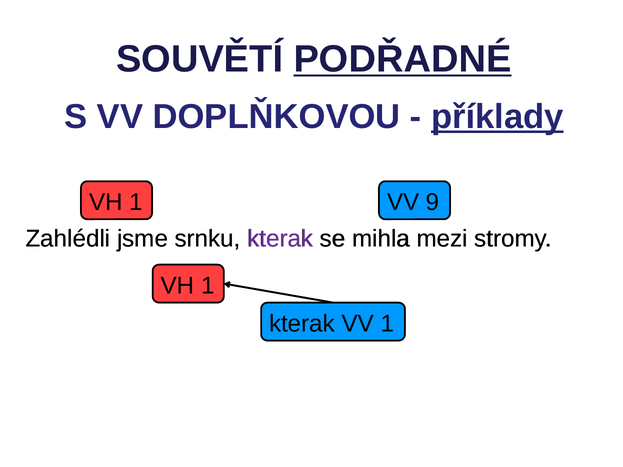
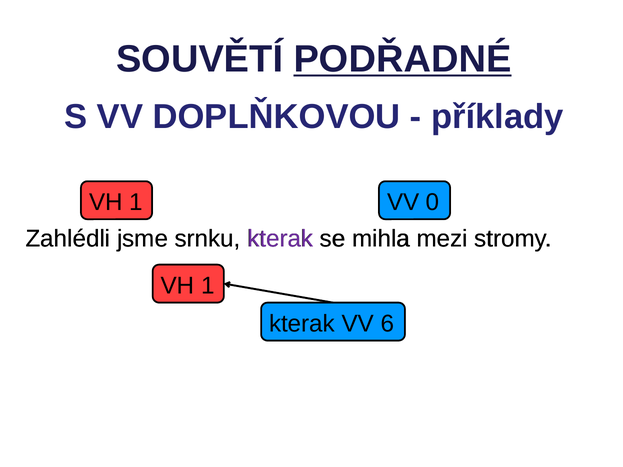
příklady underline: present -> none
9: 9 -> 0
VV 1: 1 -> 6
